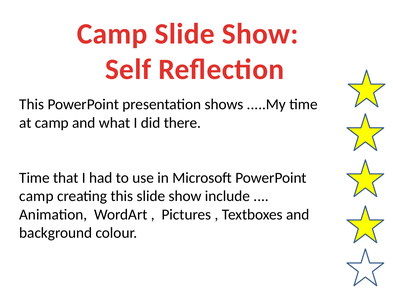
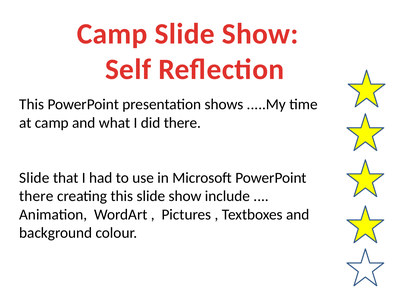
Time at (34, 178): Time -> Slide
camp at (36, 196): camp -> there
